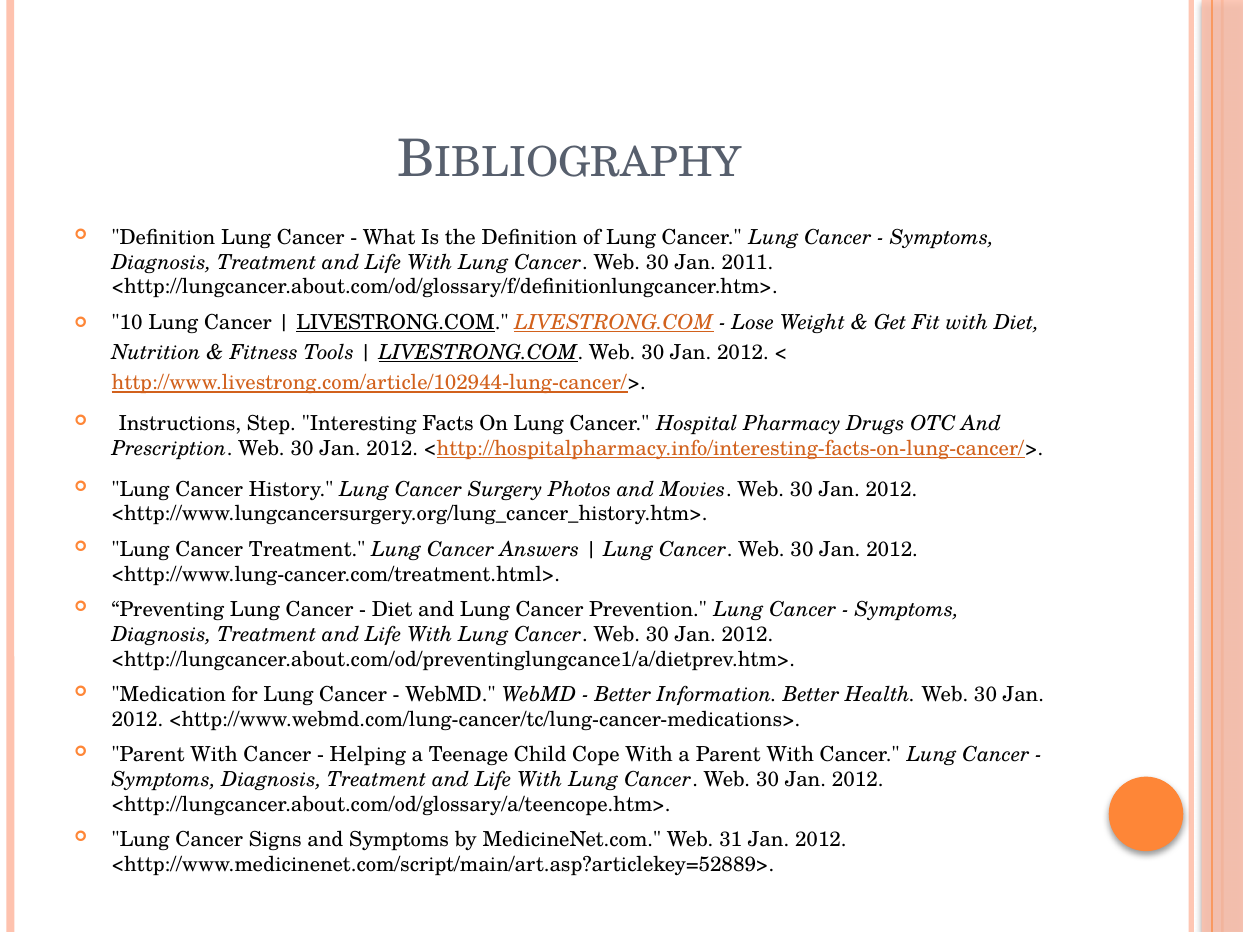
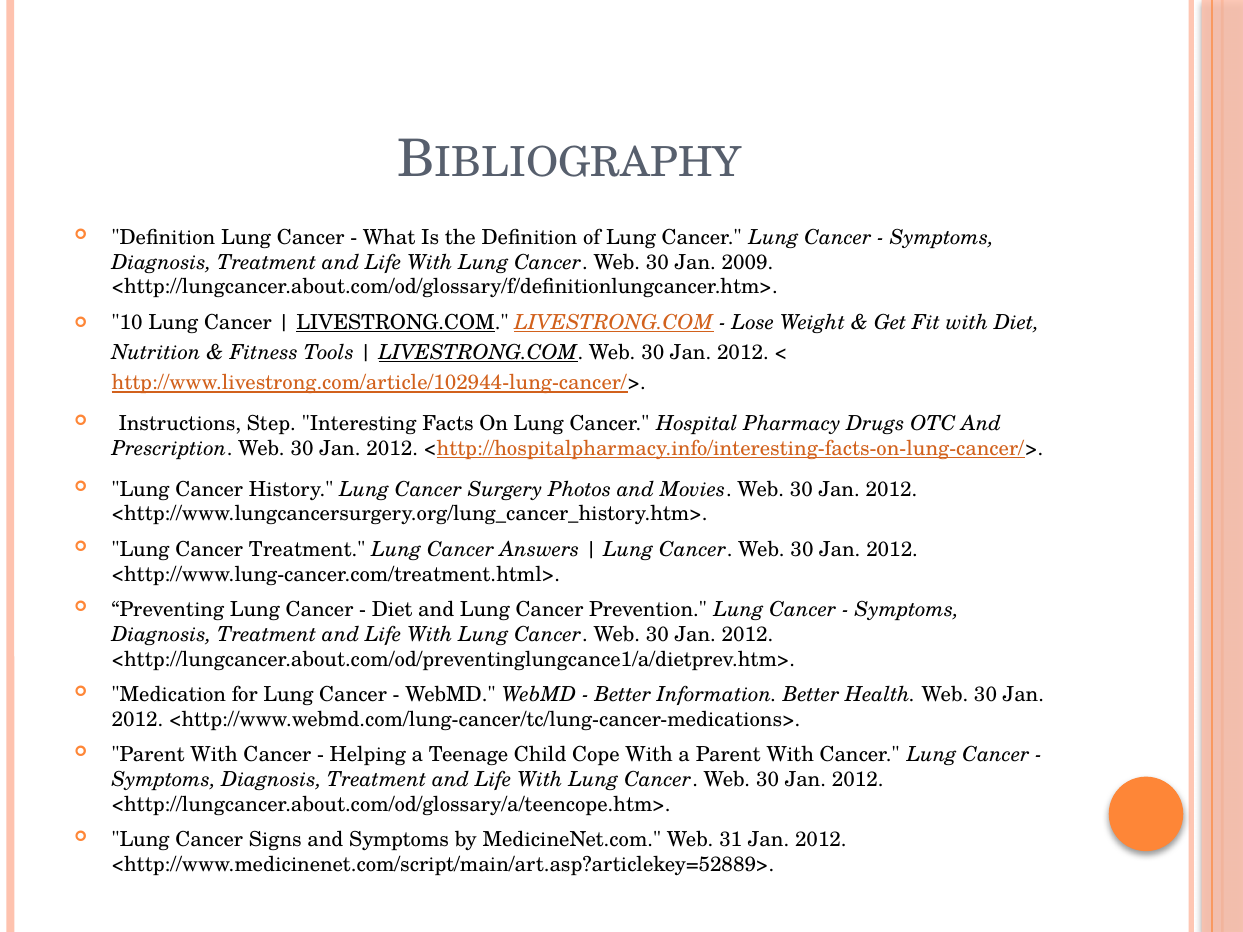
2011: 2011 -> 2009
